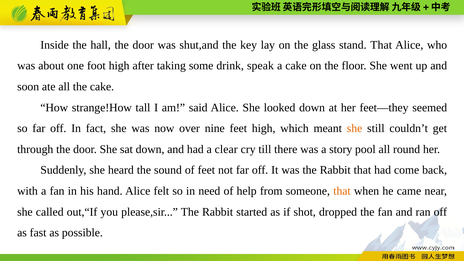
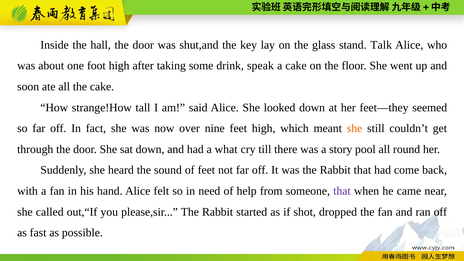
stand That: That -> Talk
clear: clear -> what
that at (342, 191) colour: orange -> purple
